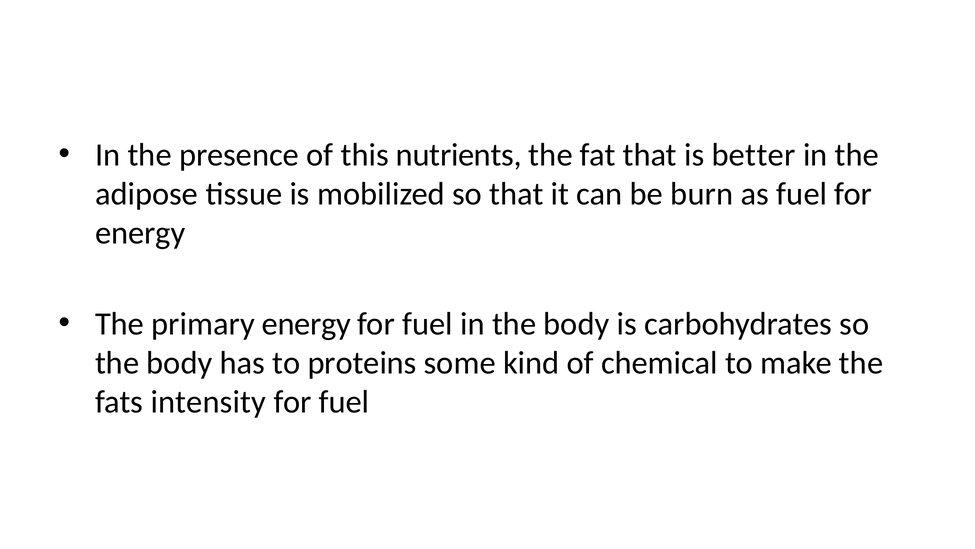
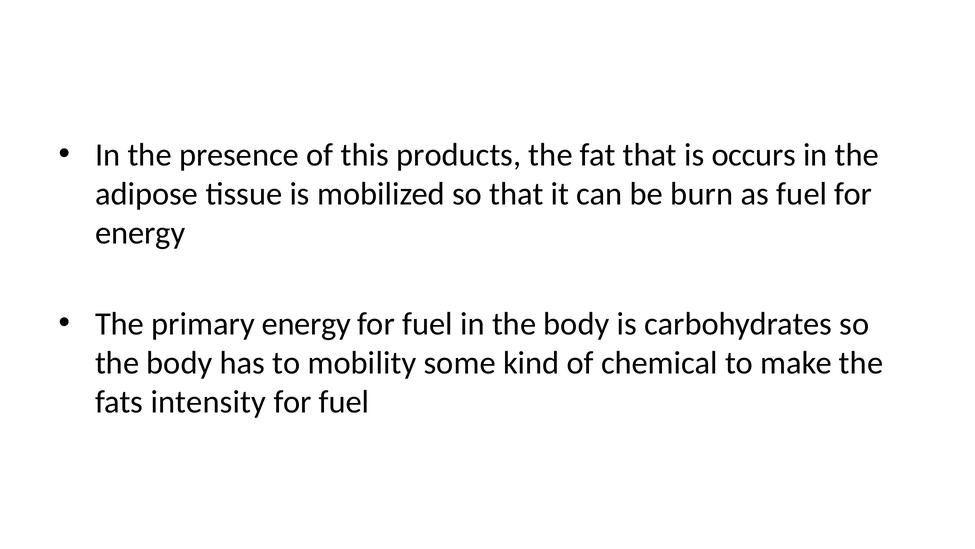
nutrients: nutrients -> products
better: better -> occurs
proteins: proteins -> mobility
